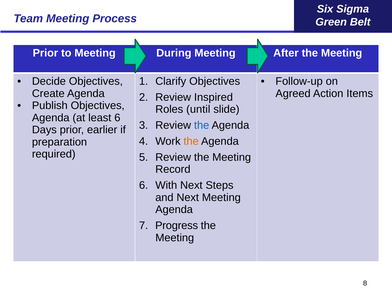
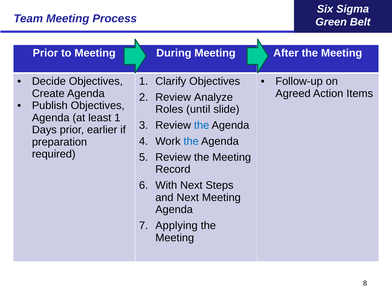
Inspired: Inspired -> Analyze
least 6: 6 -> 1
the at (191, 141) colour: orange -> blue
Progress: Progress -> Applying
